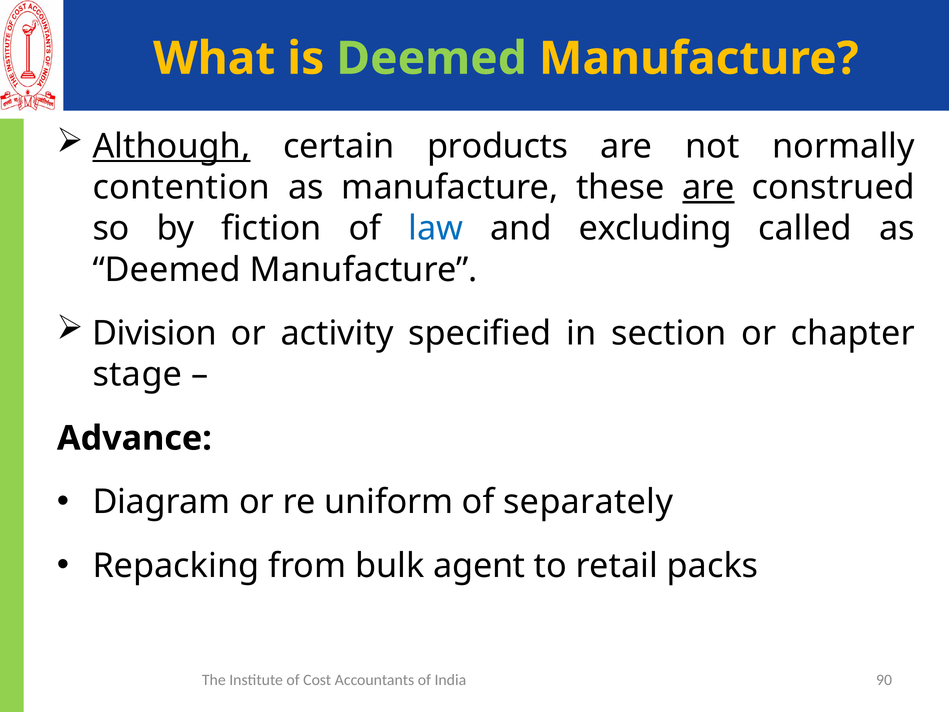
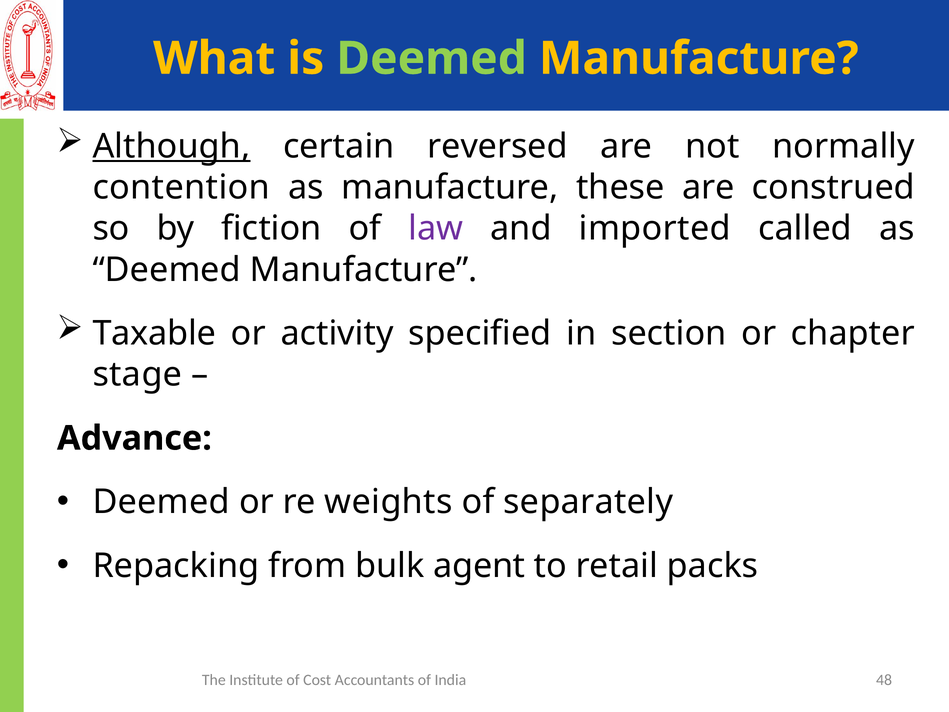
products: products -> reversed
are at (708, 187) underline: present -> none
law colour: blue -> purple
excluding: excluding -> imported
Division: Division -> Taxable
Diagram at (161, 502): Diagram -> Deemed
uniform: uniform -> weights
90: 90 -> 48
